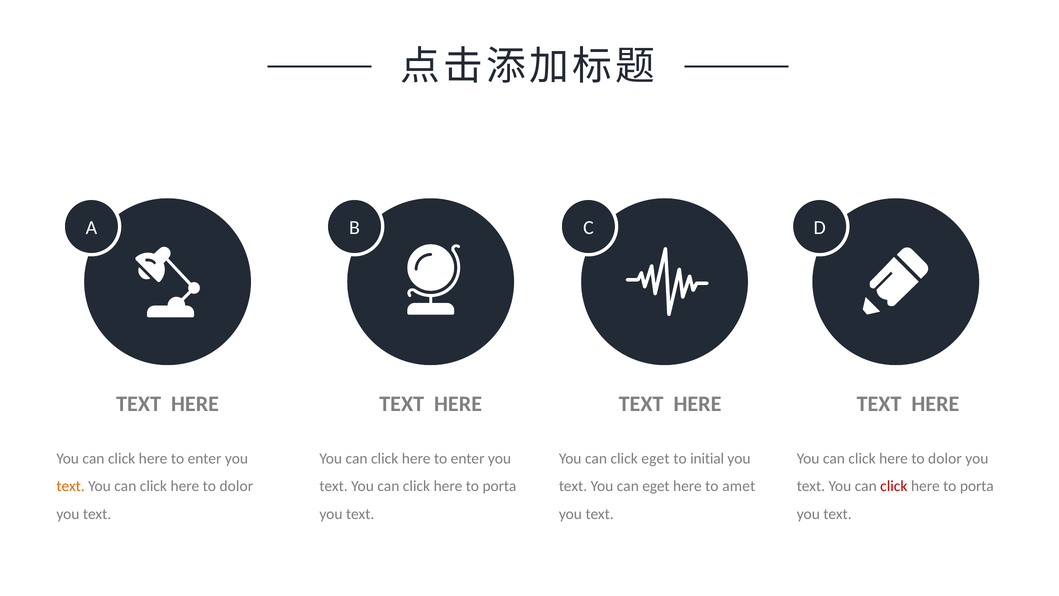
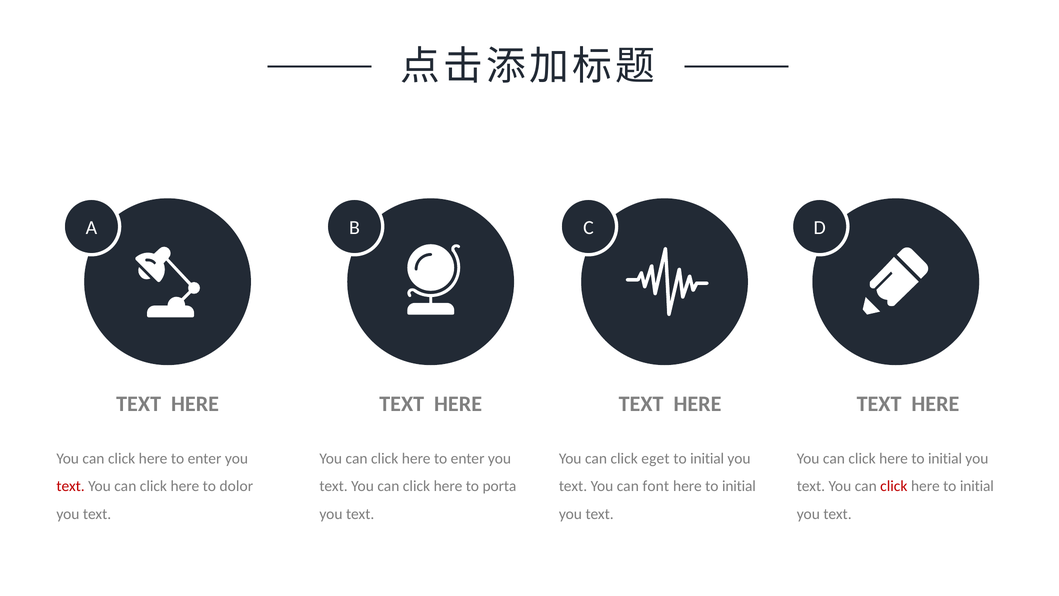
dolor at (945, 458): dolor -> initial
text at (71, 486) colour: orange -> red
can eget: eget -> font
amet at (739, 486): amet -> initial
porta at (977, 486): porta -> initial
